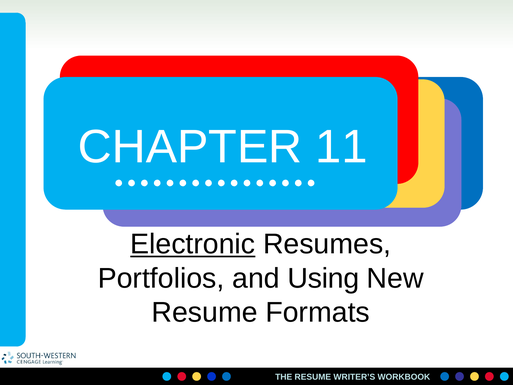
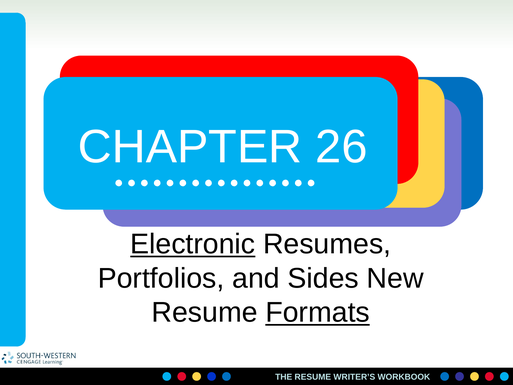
11: 11 -> 26
Using: Using -> Sides
Formats underline: none -> present
